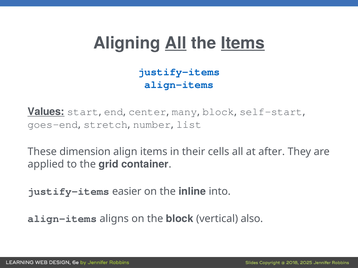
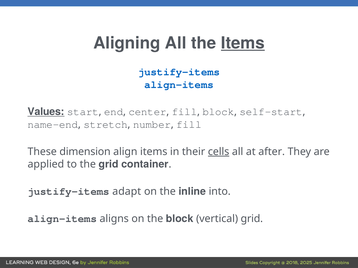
All at (176, 43) underline: present -> none
many at (184, 112): many -> fill
goes-end: goes-end -> name-end
list at (189, 125): list -> fill
cells underline: none -> present
easier: easier -> adapt
vertical also: also -> grid
